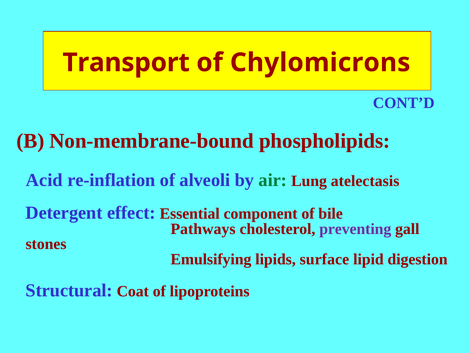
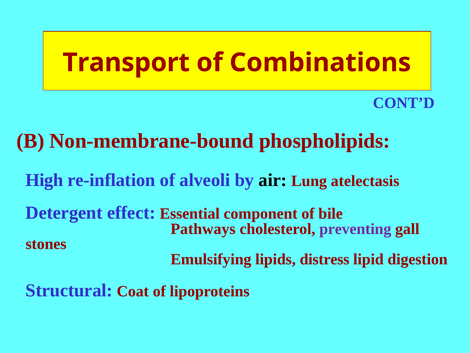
Chylomicrons: Chylomicrons -> Combinations
Acid: Acid -> High
air colour: green -> black
surface: surface -> distress
